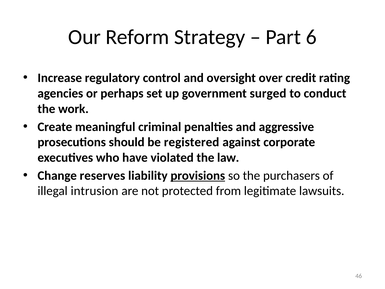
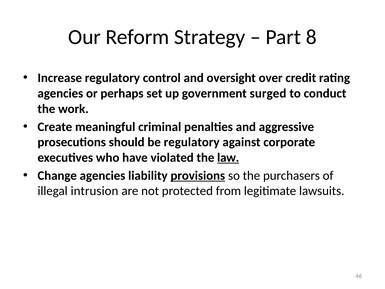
6: 6 -> 8
be registered: registered -> regulatory
law underline: none -> present
Change reserves: reserves -> agencies
